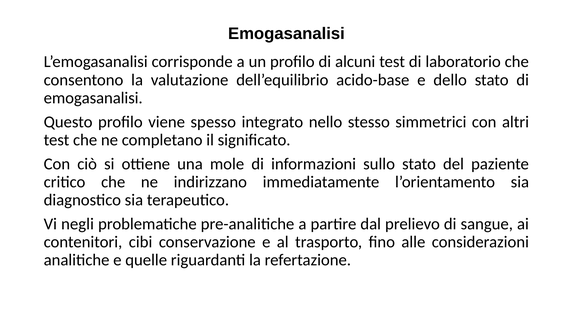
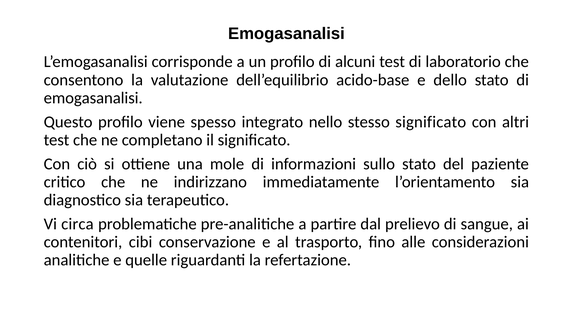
stesso simmetrici: simmetrici -> significato
negli: negli -> circa
